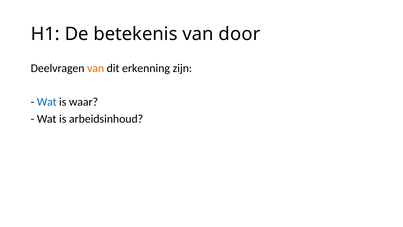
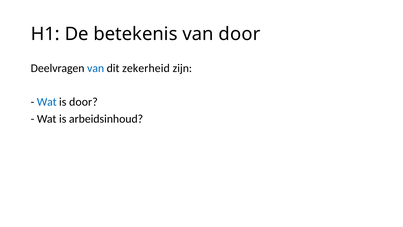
van at (96, 68) colour: orange -> blue
erkenning: erkenning -> zekerheid
is waar: waar -> door
